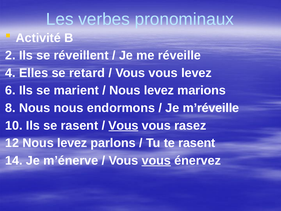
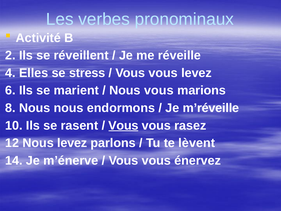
retard: retard -> stress
levez at (159, 90): levez -> vous
te rasent: rasent -> lèvent
vous at (156, 160) underline: present -> none
